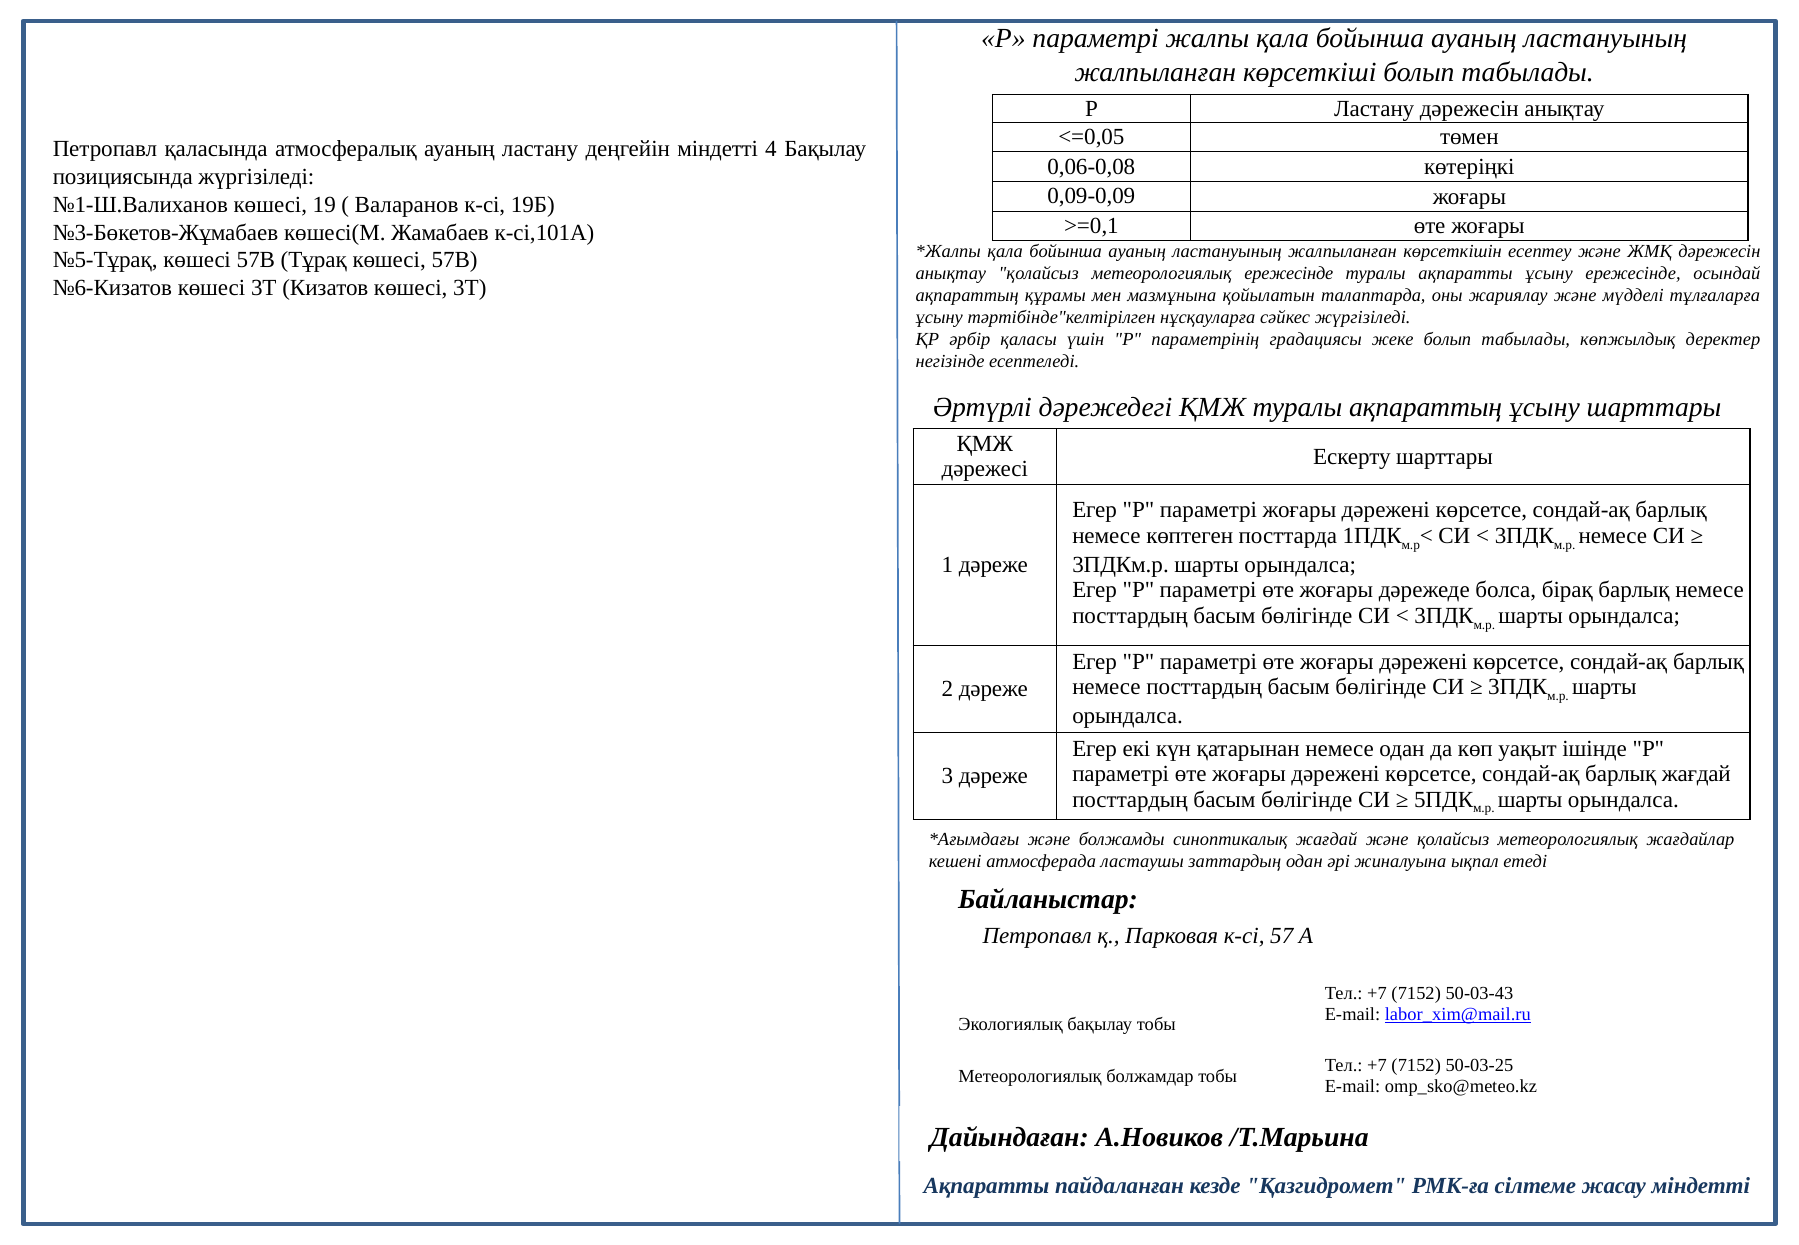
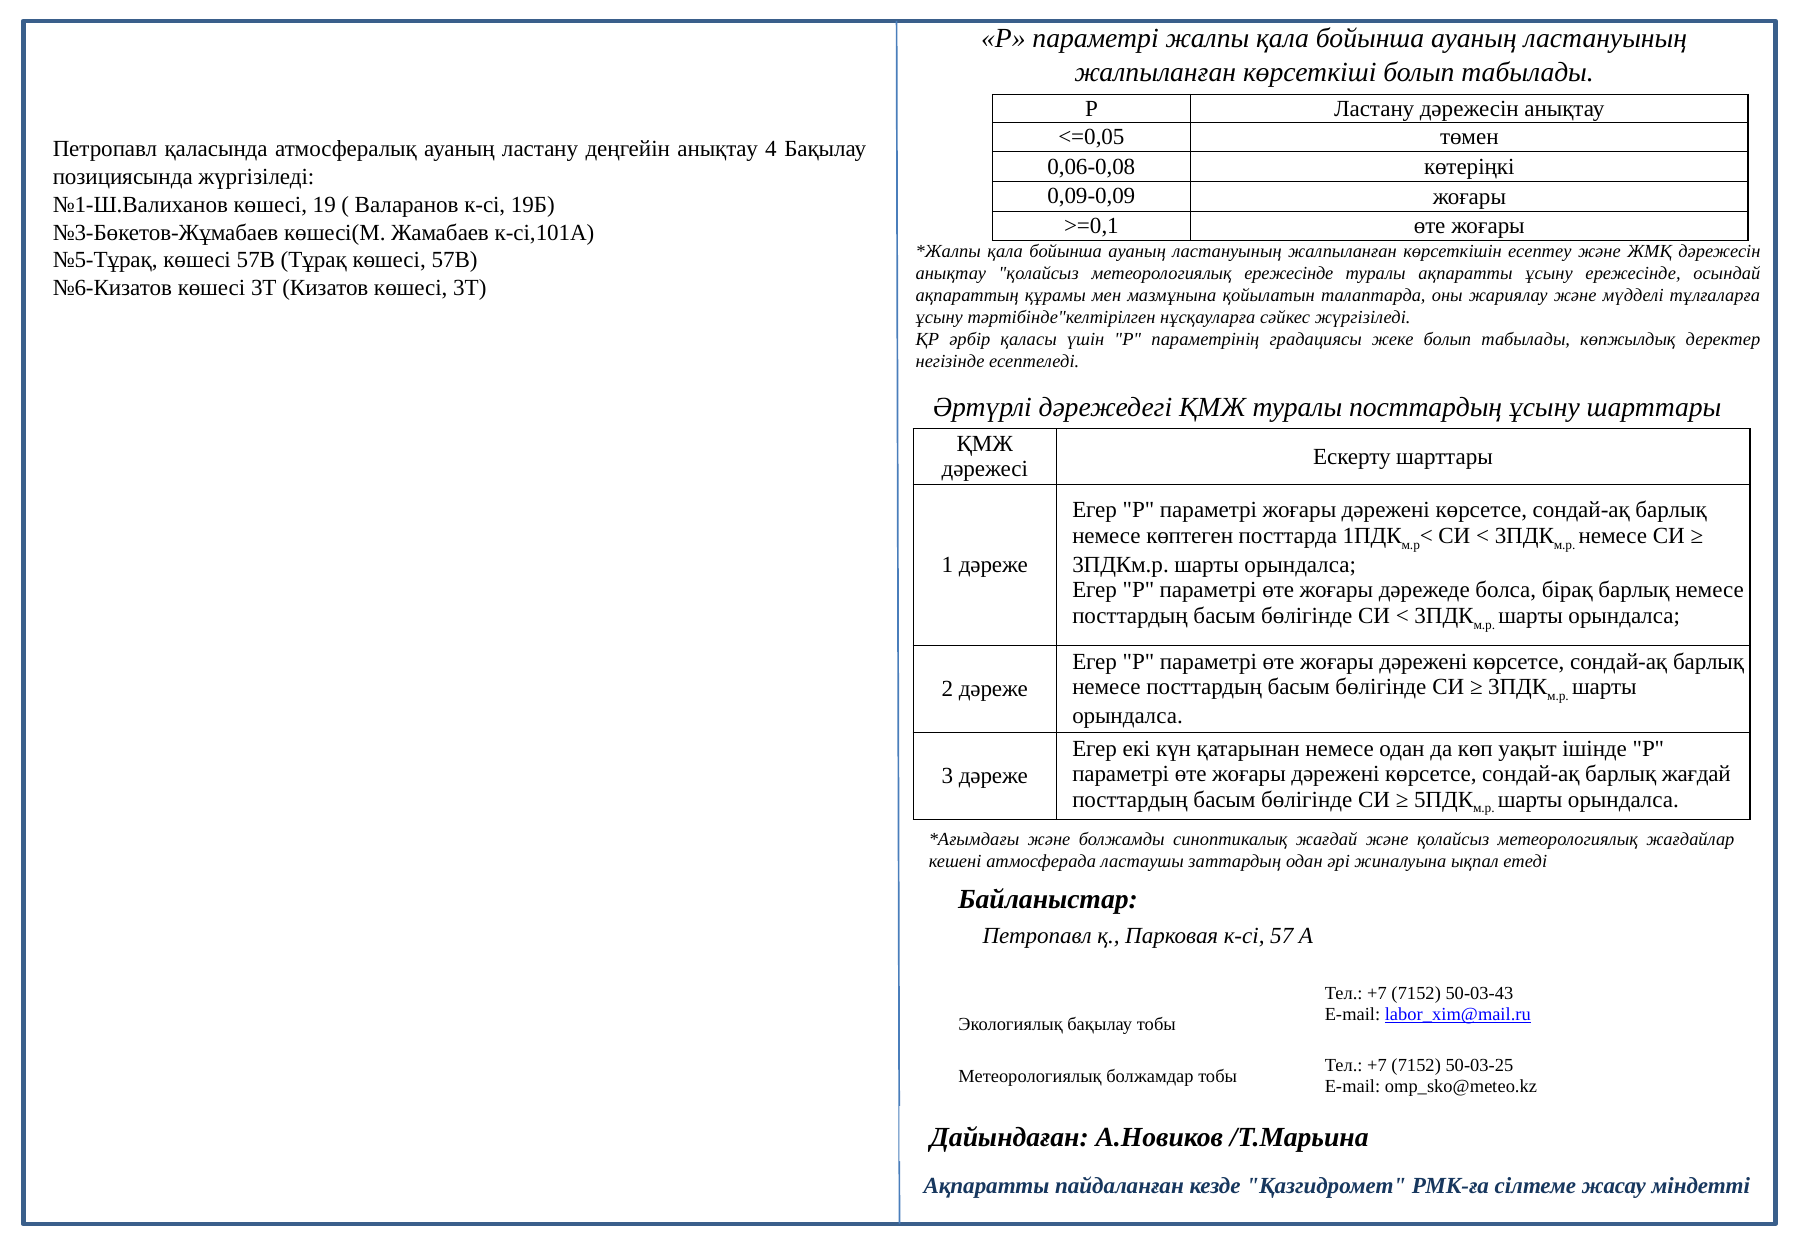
деңгейін міндетті: міндетті -> анықтау
туралы ақпараттың: ақпараттың -> посттардың
